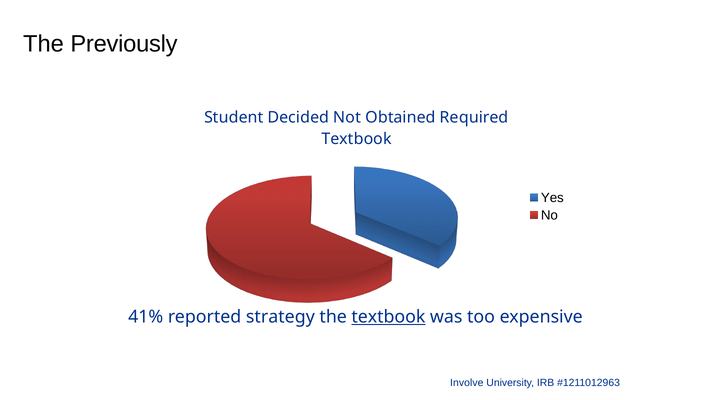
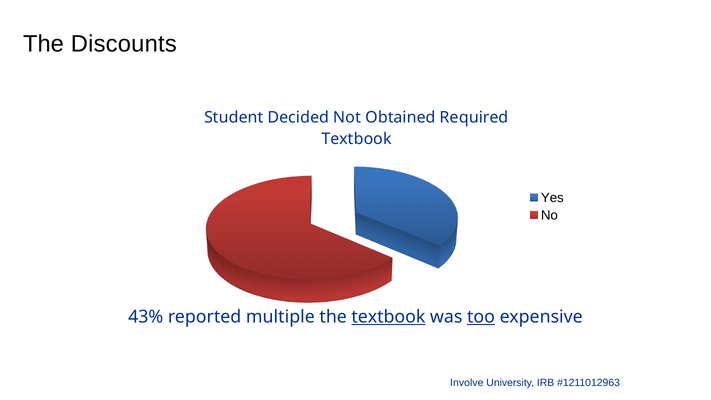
Previously: Previously -> Discounts
41%: 41% -> 43%
strategy: strategy -> multiple
too underline: none -> present
